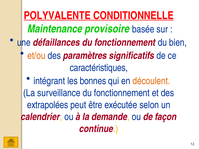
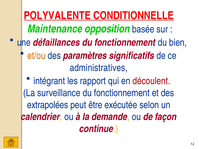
provisoire: provisoire -> opposition
caractéristiques: caractéristiques -> administratives
bonnes: bonnes -> rapport
découlent colour: orange -> red
